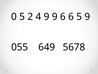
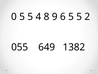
0 5 2: 2 -> 5
4 9: 9 -> 8
6 6: 6 -> 5
5 9: 9 -> 2
5678: 5678 -> 1382
